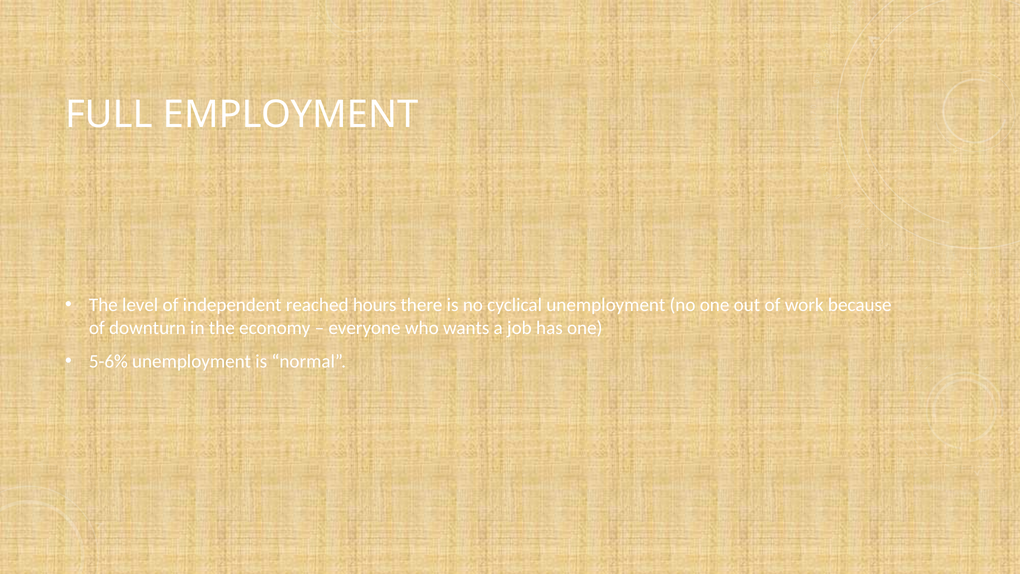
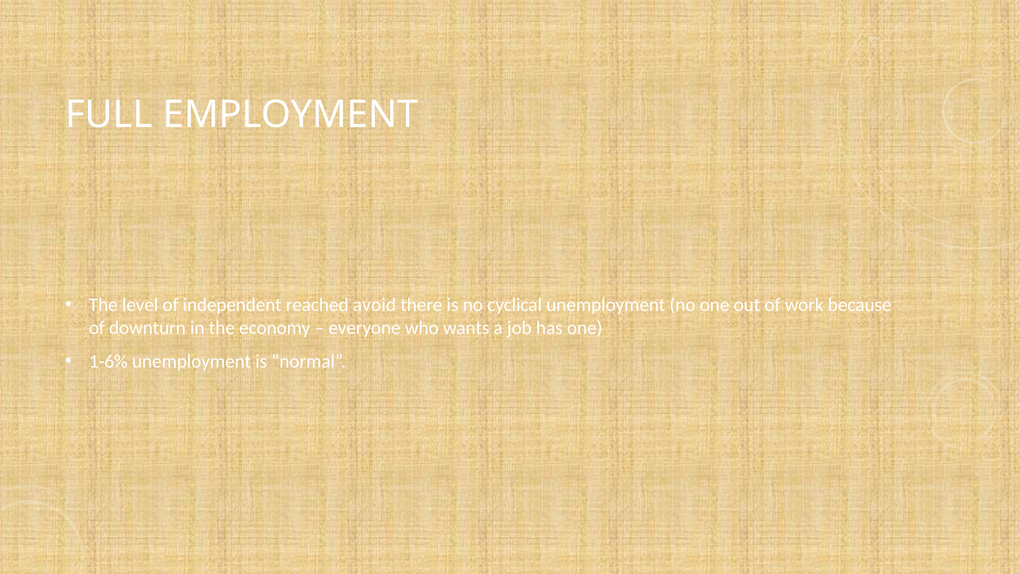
hours: hours -> avoid
5-6%: 5-6% -> 1-6%
